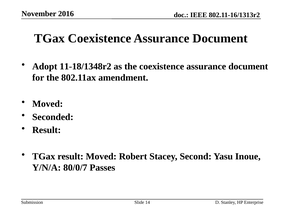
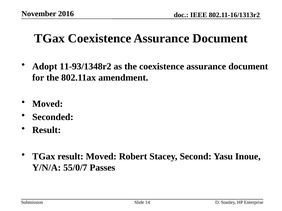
11-18/1348r2: 11-18/1348r2 -> 11-93/1348r2
80/0/7: 80/0/7 -> 55/0/7
